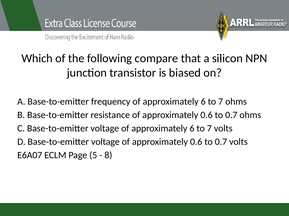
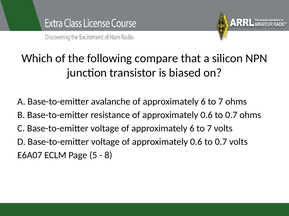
frequency: frequency -> avalanche
